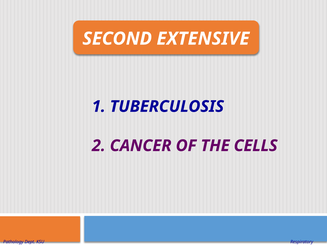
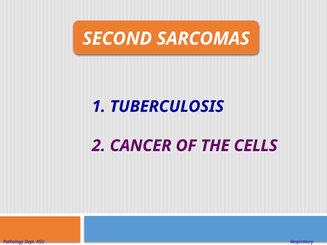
EXTENSIVE: EXTENSIVE -> SARCOMAS
